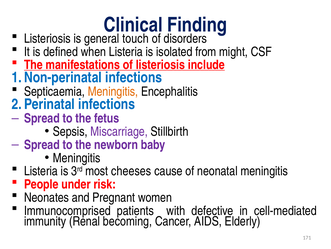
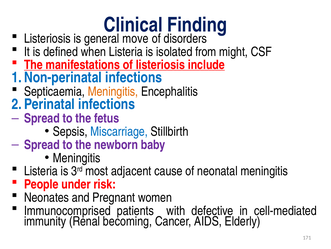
touch: touch -> move
Miscarriage colour: purple -> blue
cheeses: cheeses -> adjacent
